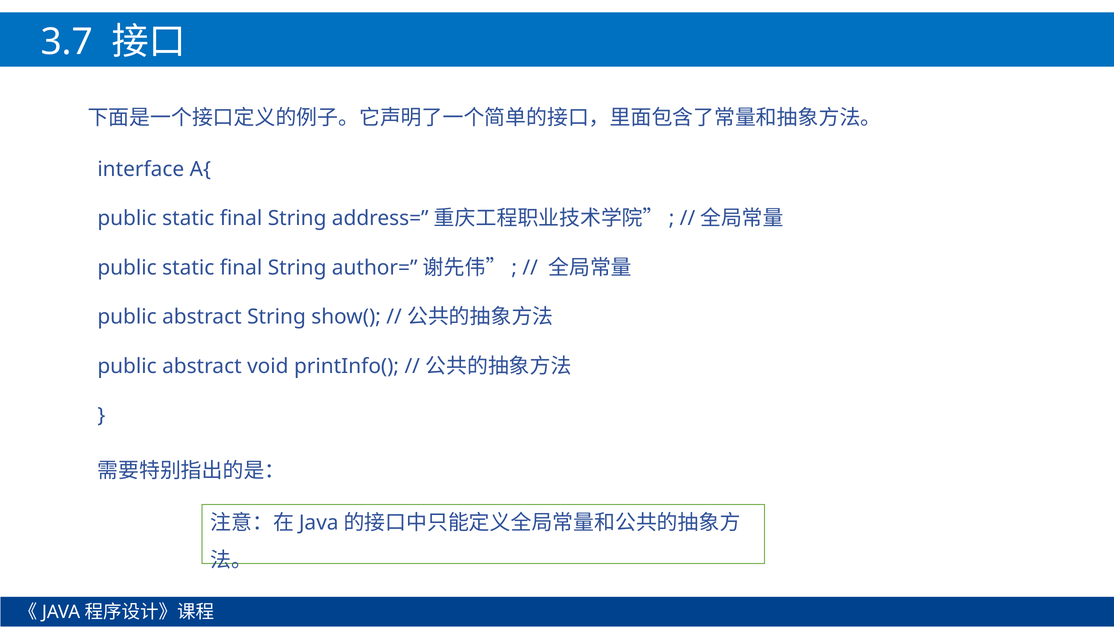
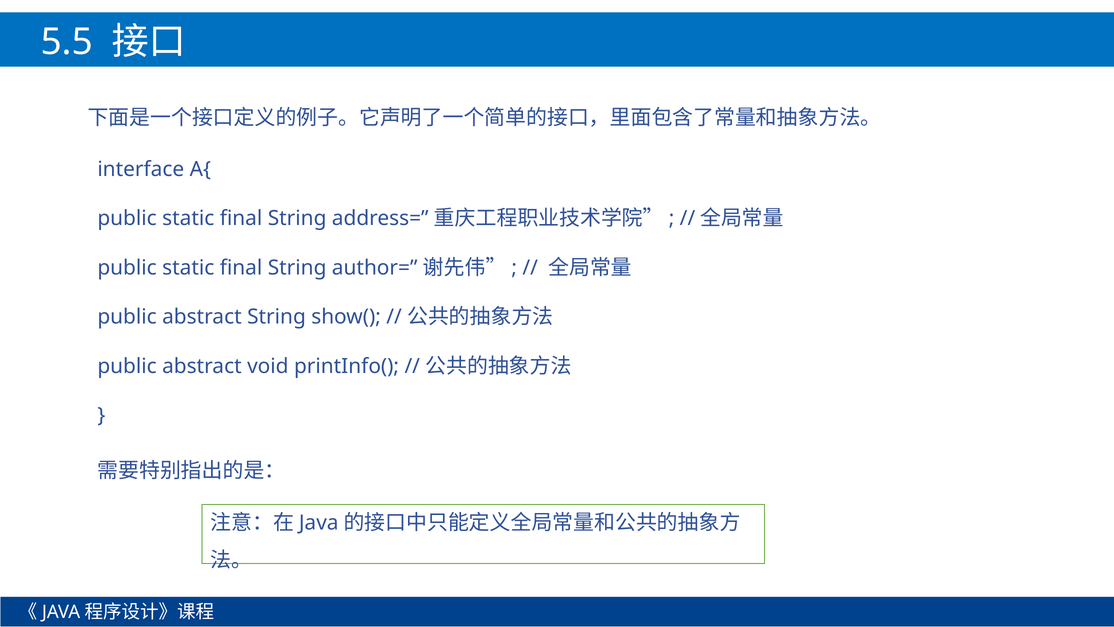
3.7: 3.7 -> 5.5
